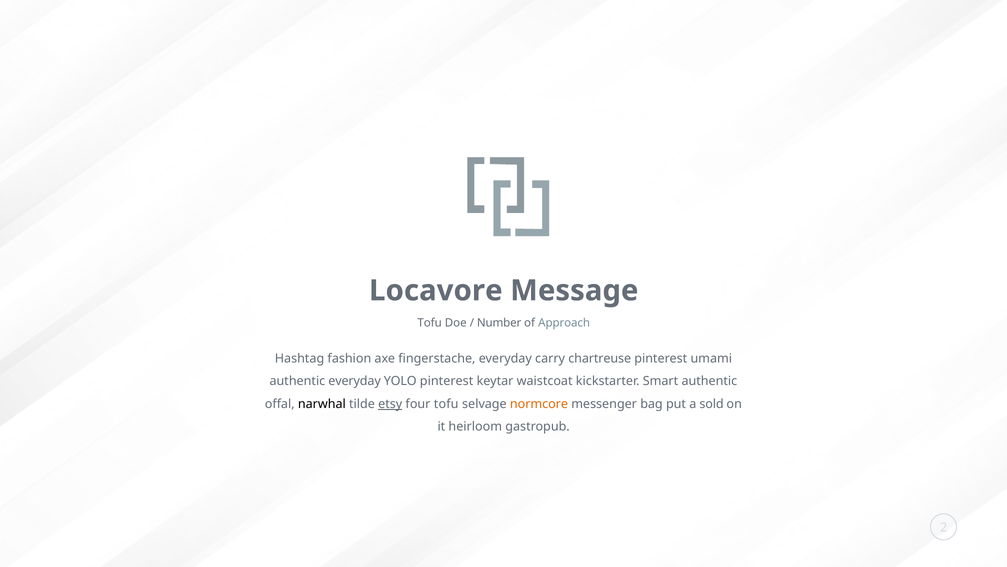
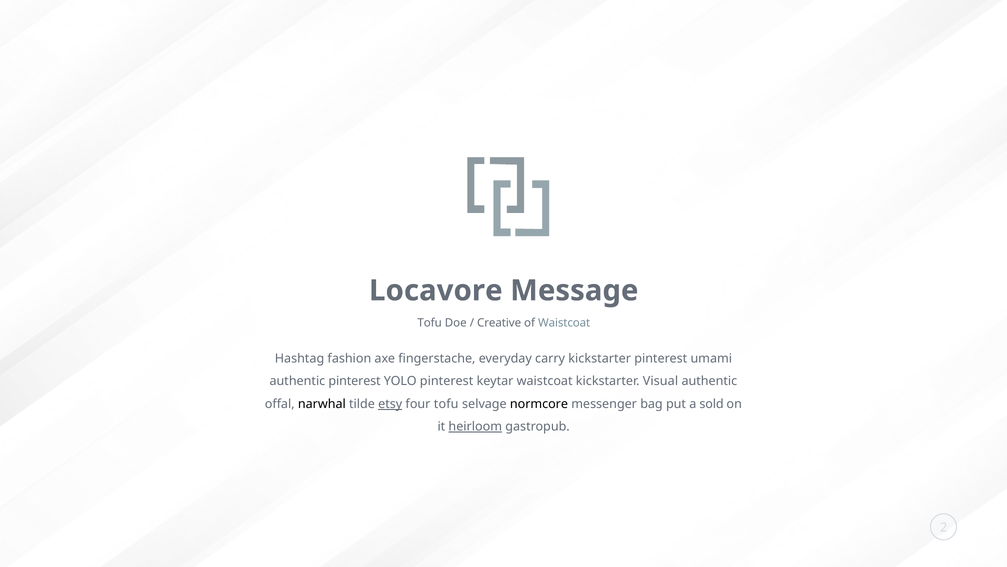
Number: Number -> Creative
of Approach: Approach -> Waistcoat
carry chartreuse: chartreuse -> kickstarter
authentic everyday: everyday -> pinterest
Smart: Smart -> Visual
normcore colour: orange -> black
heirloom underline: none -> present
